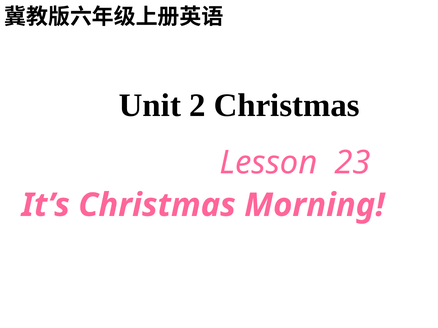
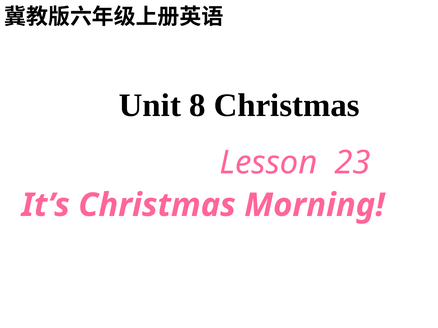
2: 2 -> 8
